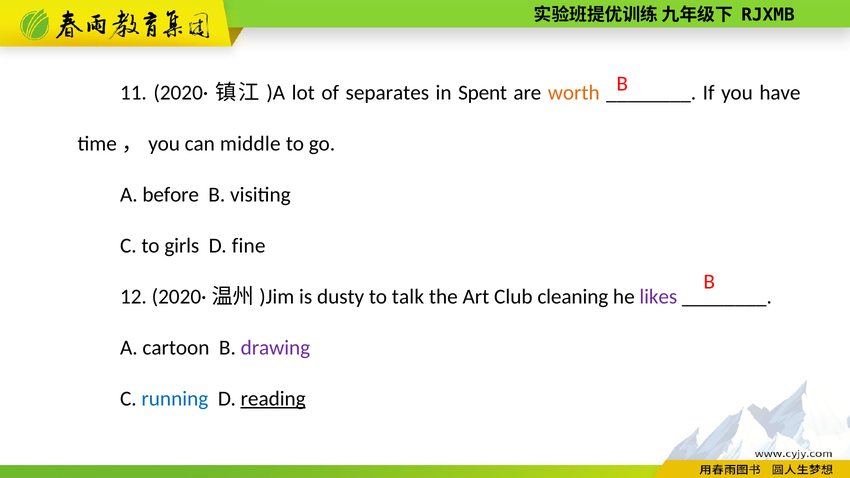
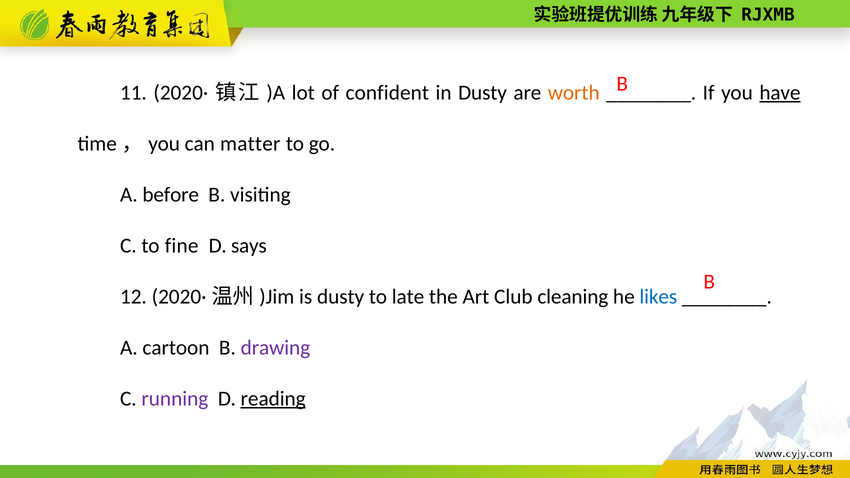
separates: separates -> confident
in Spent: Spent -> Dusty
have underline: none -> present
middle: middle -> matter
girls: girls -> fine
fine: fine -> says
talk: talk -> late
likes colour: purple -> blue
running colour: blue -> purple
